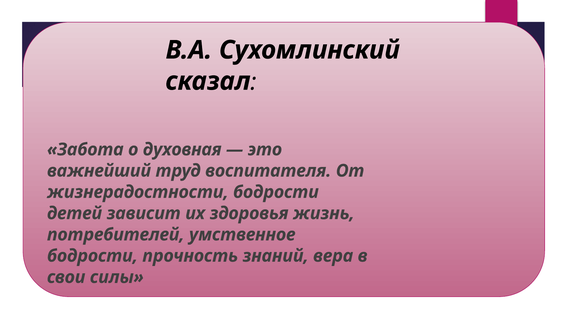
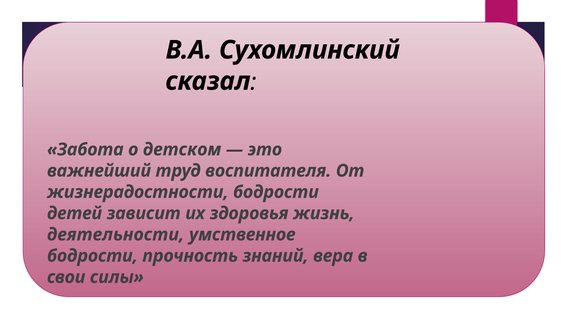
духовная: духовная -> детском
потребителей: потребителей -> деятельности
